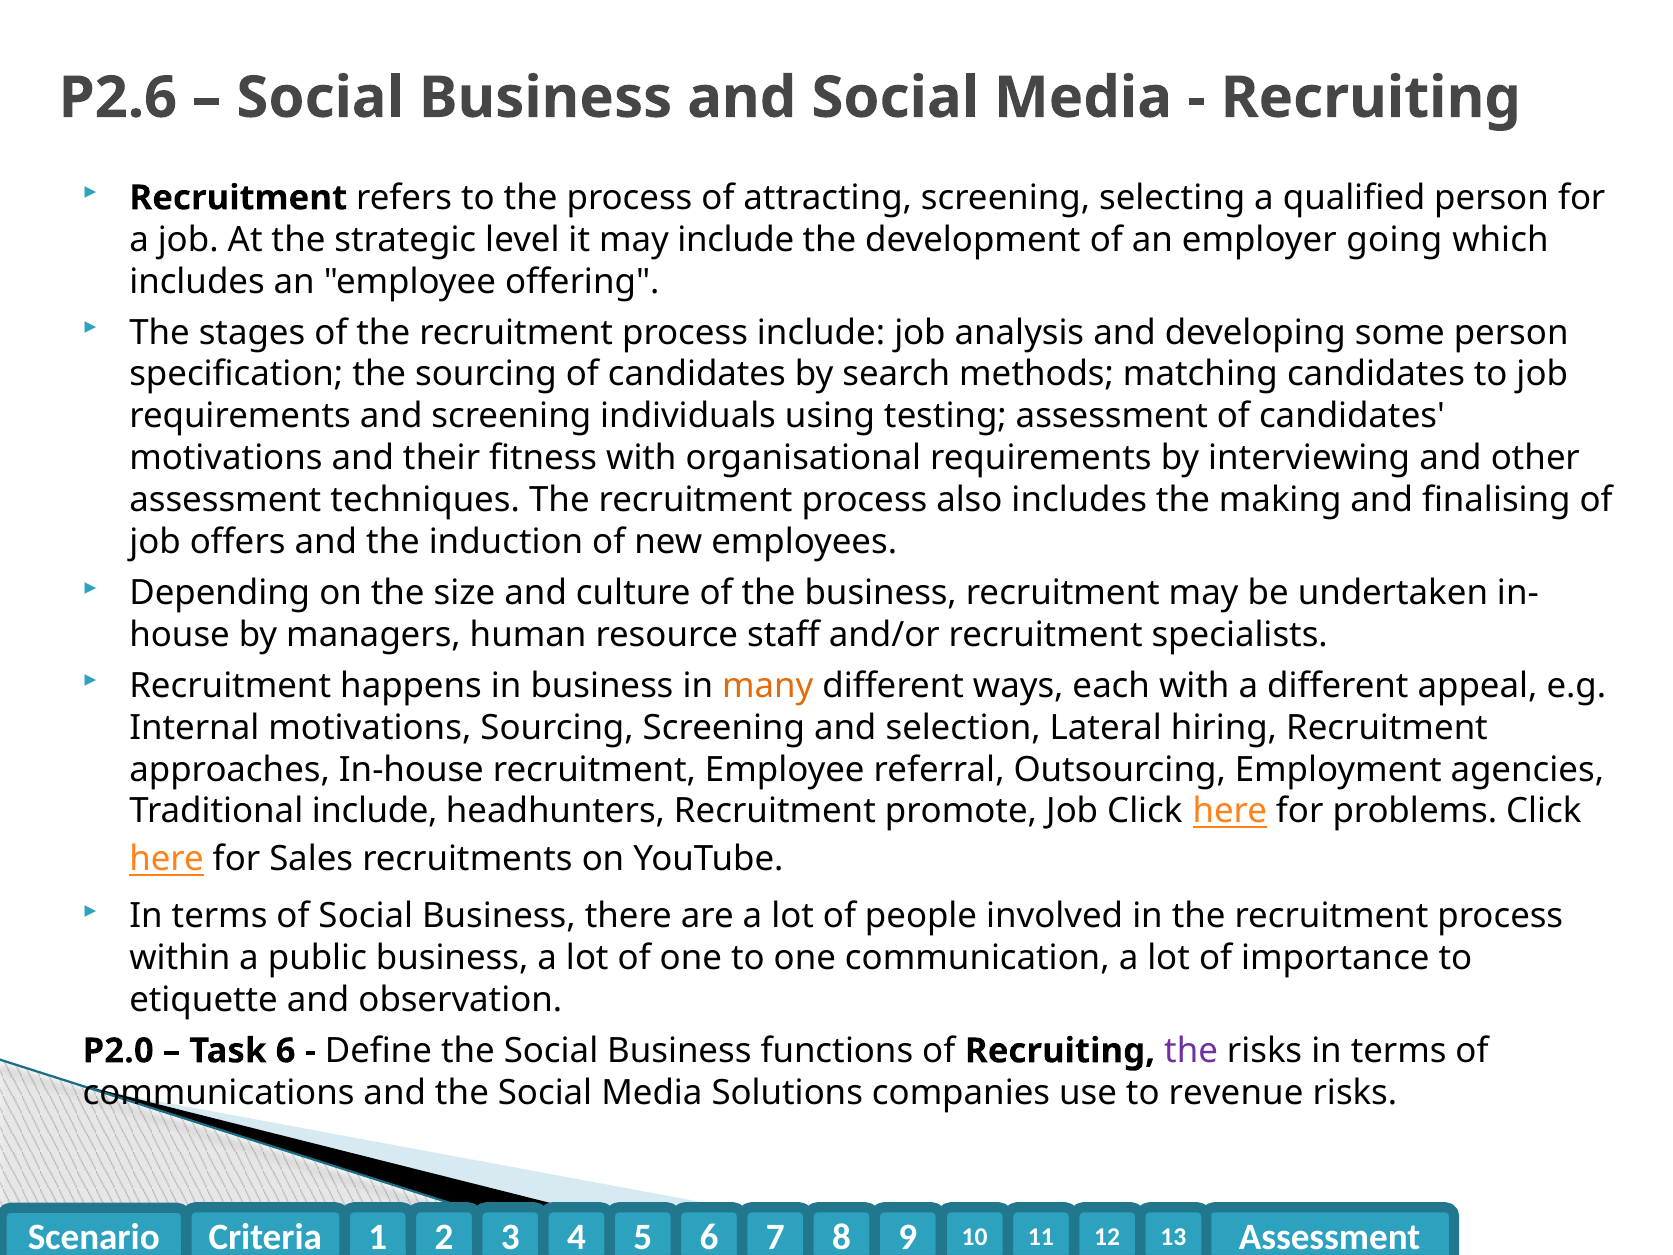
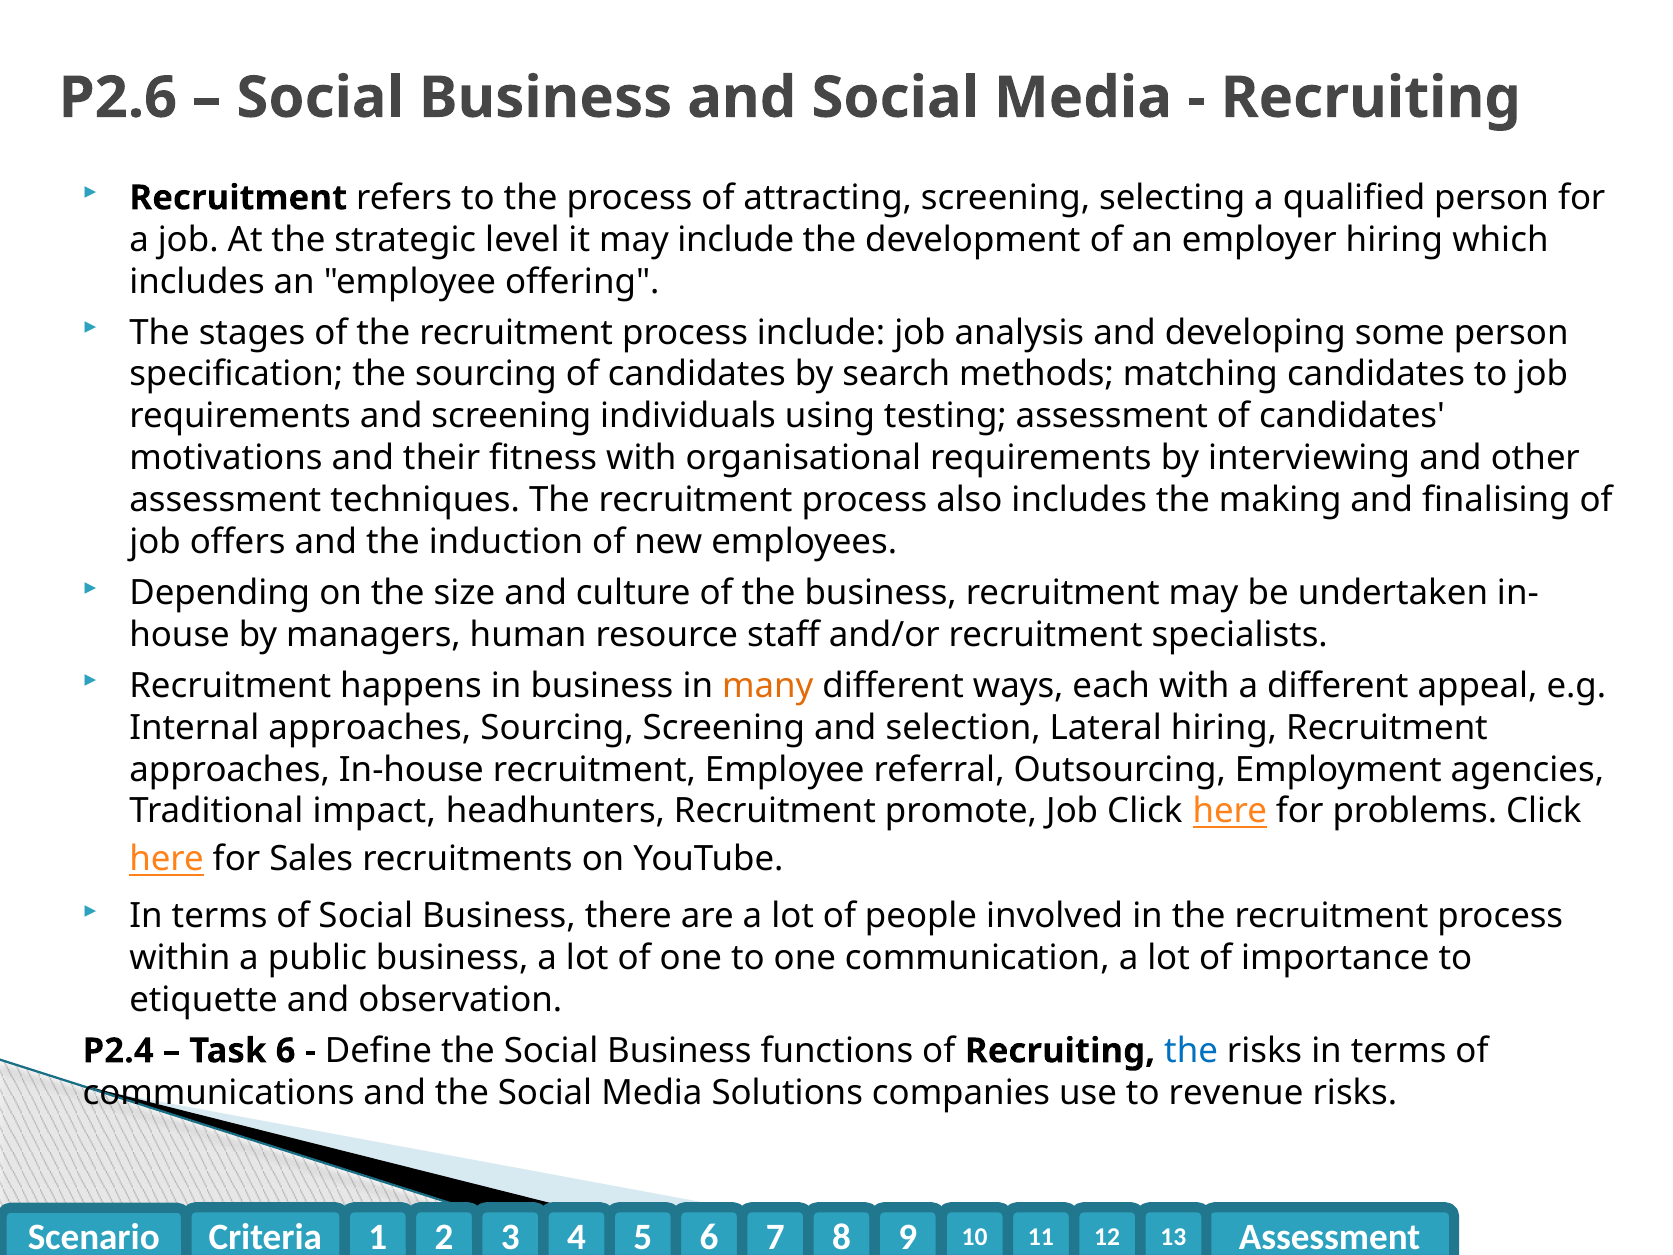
employer going: going -> hiring
Internal motivations: motivations -> approaches
Traditional include: include -> impact
P2.0: P2.0 -> P2.4
the at (1191, 1051) colour: purple -> blue
